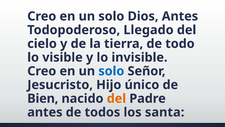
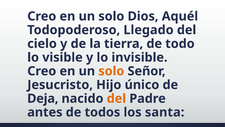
Dios Antes: Antes -> Aquél
solo at (111, 71) colour: blue -> orange
Bien: Bien -> Deja
